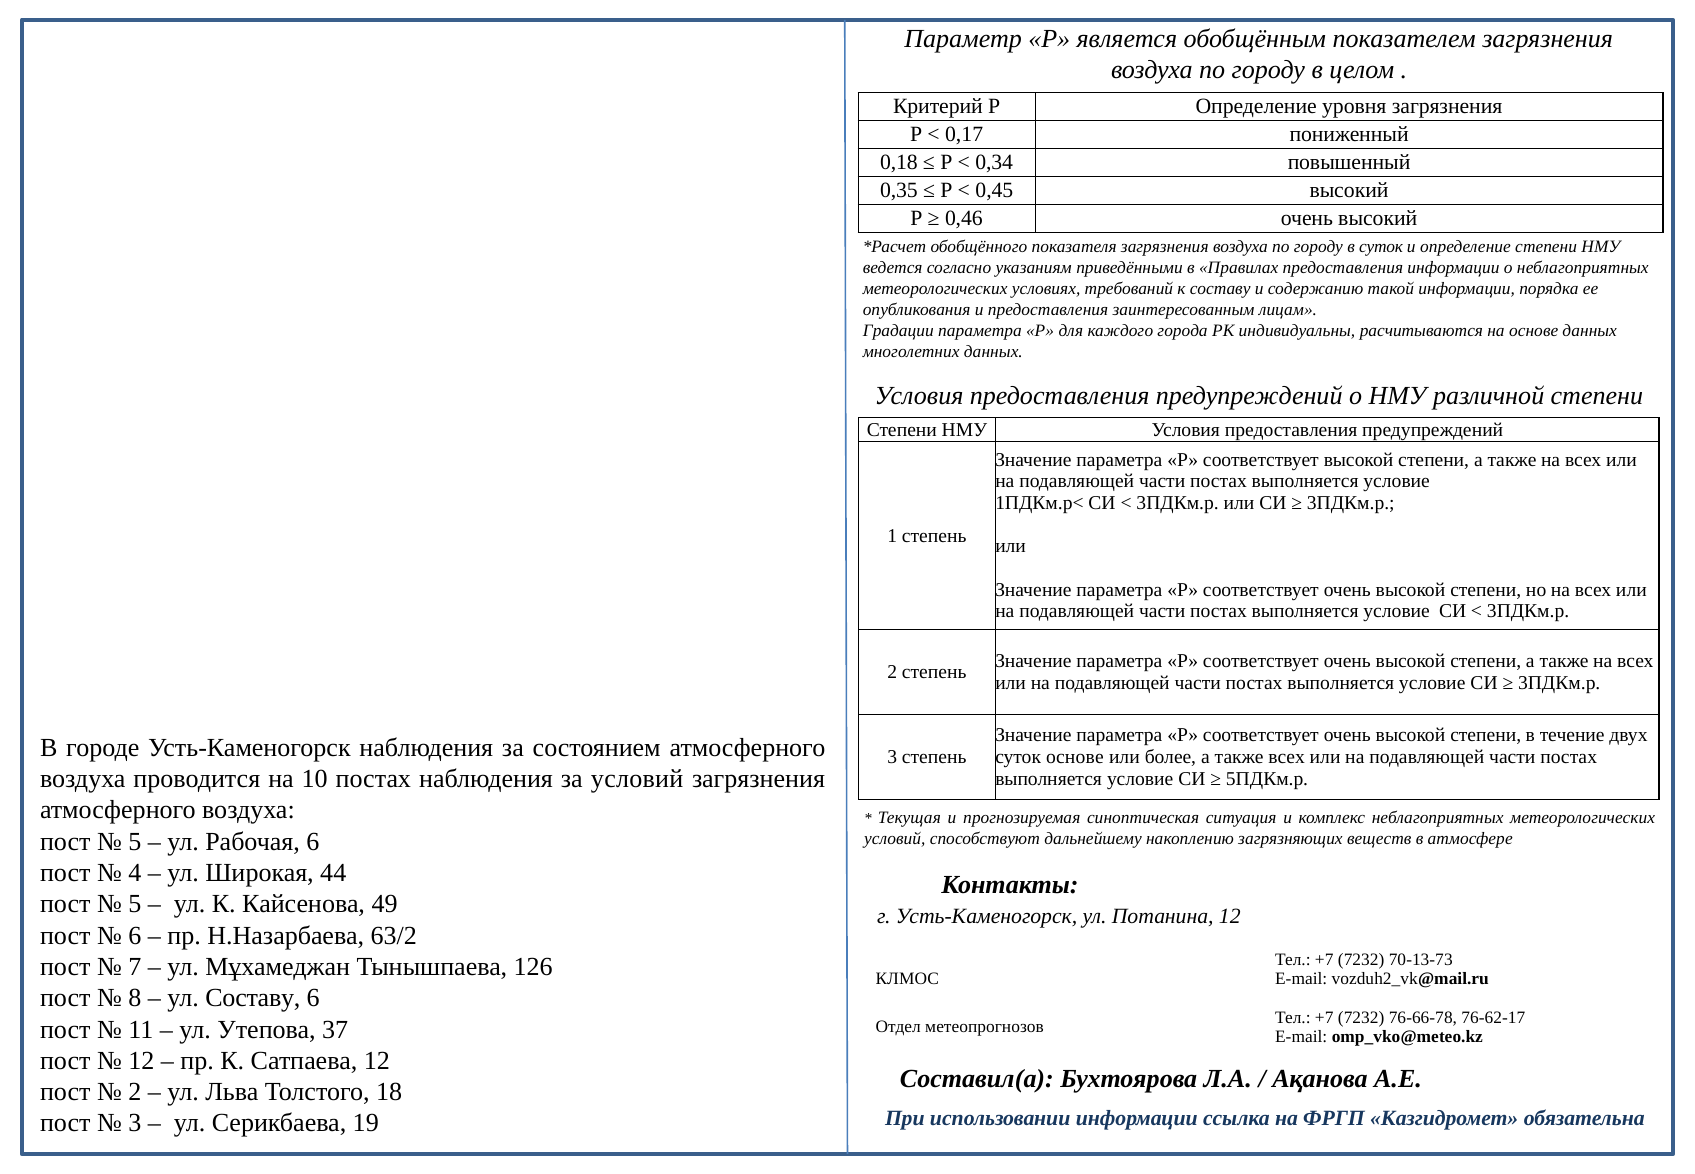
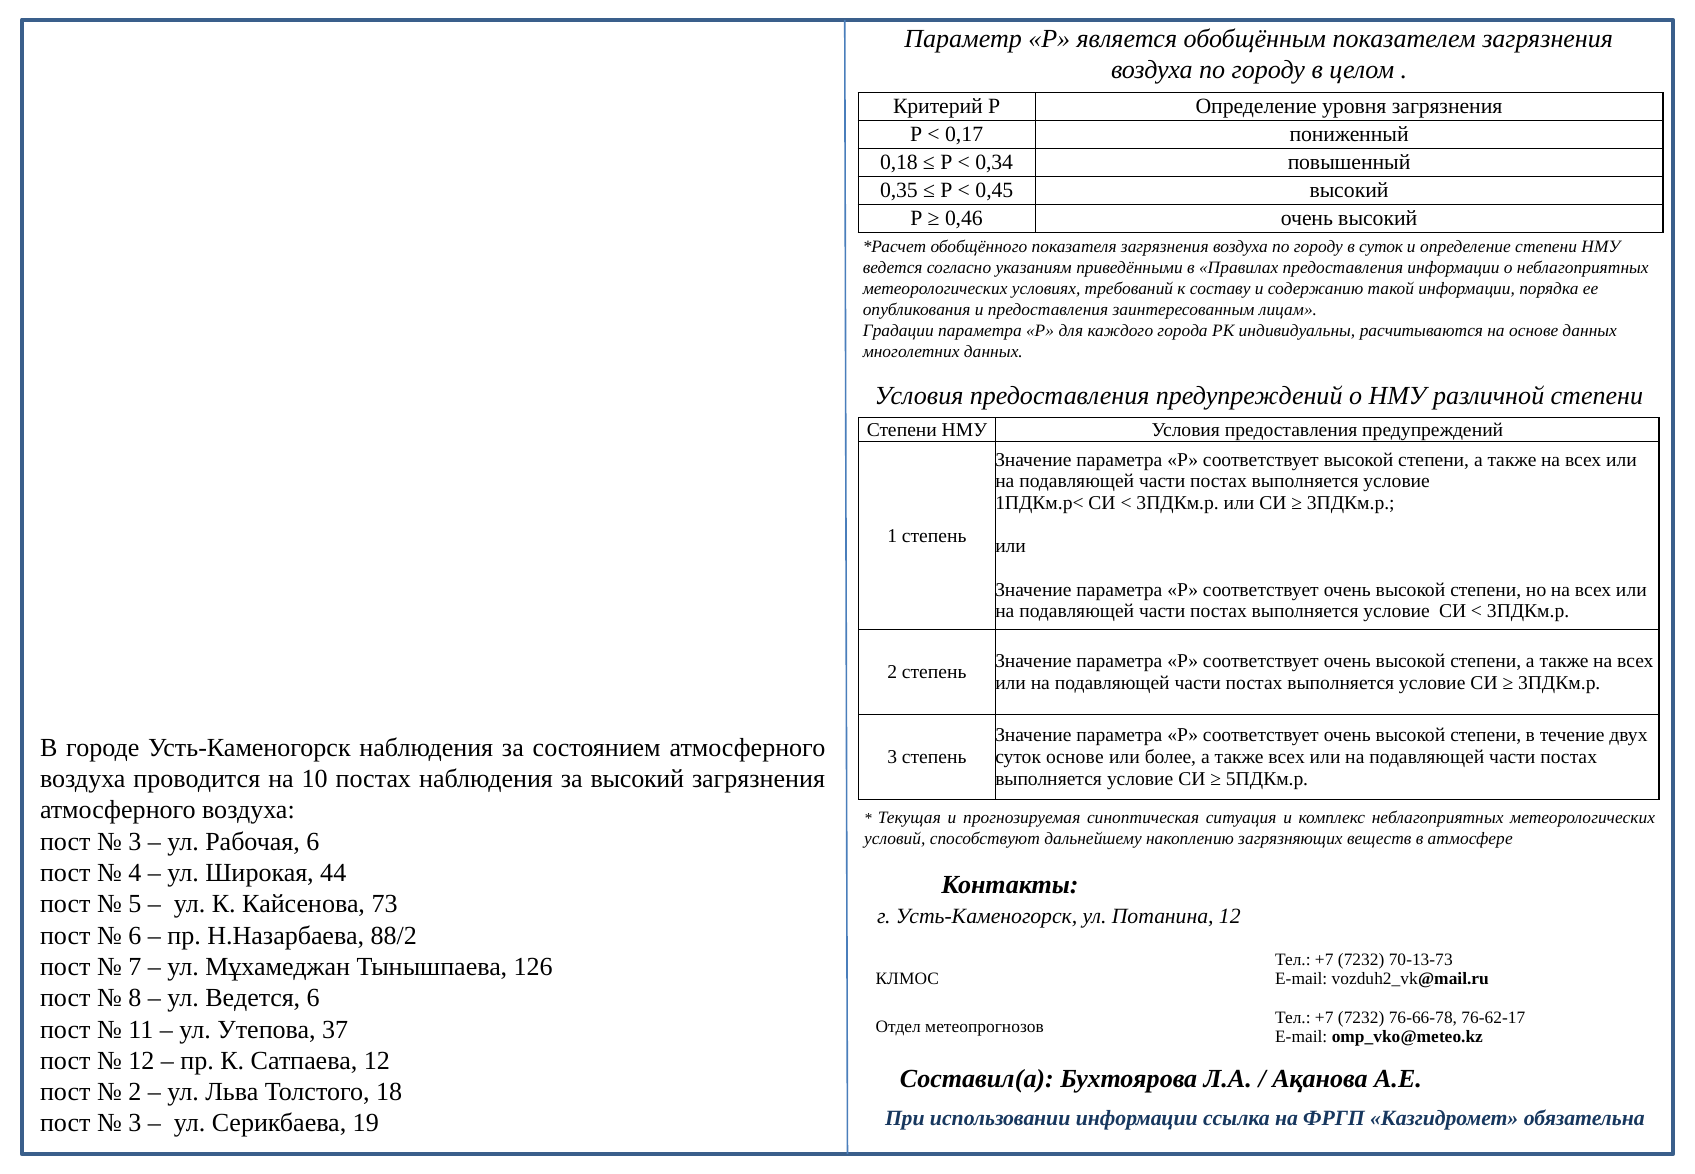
за условий: условий -> высокий
5 at (135, 841): 5 -> 3
49: 49 -> 73
63/2: 63/2 -> 88/2
ул Составу: Составу -> Ведется
